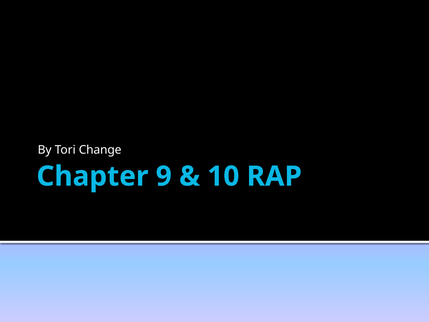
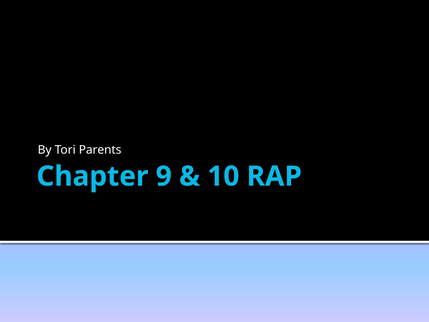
Change: Change -> Parents
